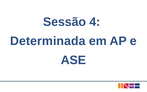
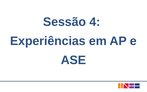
Determinada: Determinada -> Experiências
